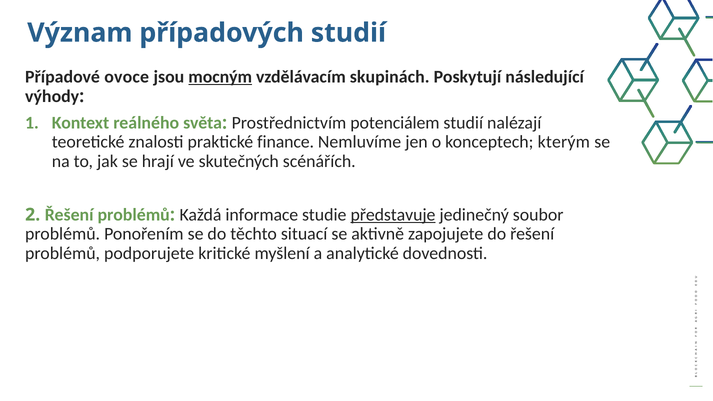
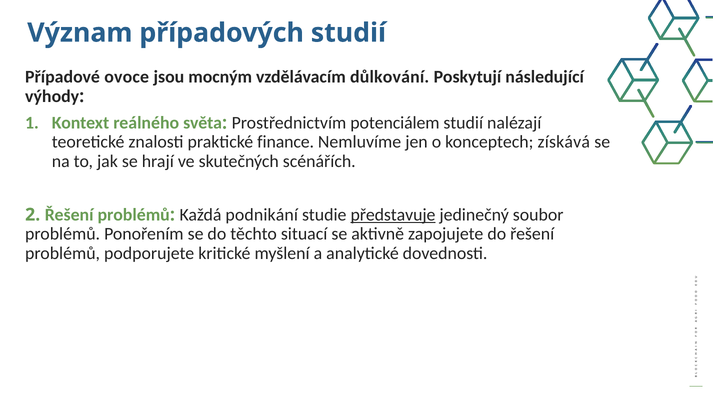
mocným underline: present -> none
skupinách: skupinách -> důlkování
kterým: kterým -> získává
informace: informace -> podnikání
